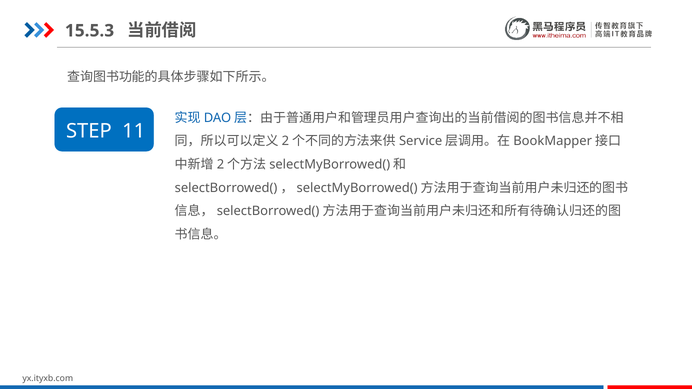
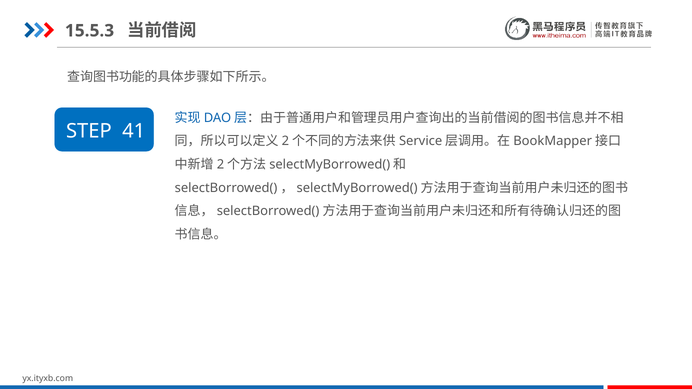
11: 11 -> 41
